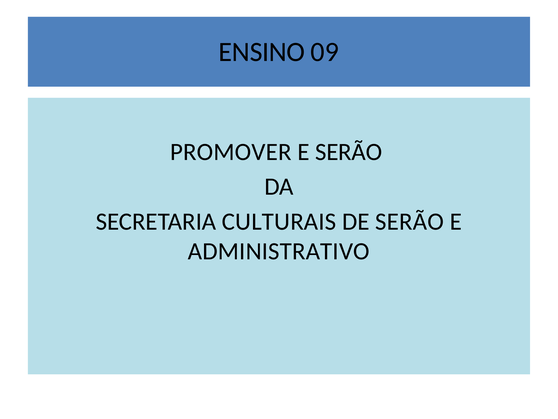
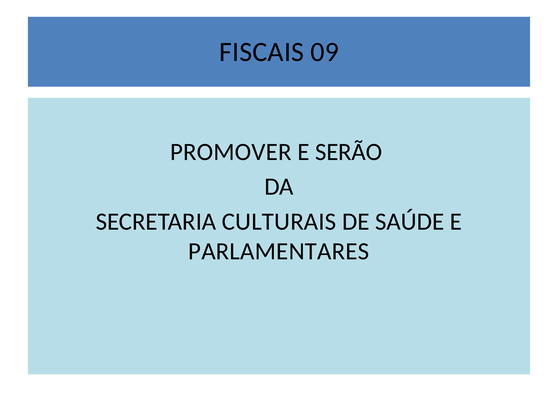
ENSINO: ENSINO -> FISCAIS
DE SERÃO: SERÃO -> SAÚDE
ADMINISTRATIVO: ADMINISTRATIVO -> PARLAMENTARES
